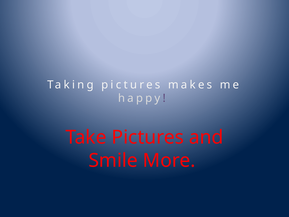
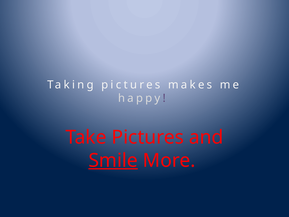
Smile underline: none -> present
